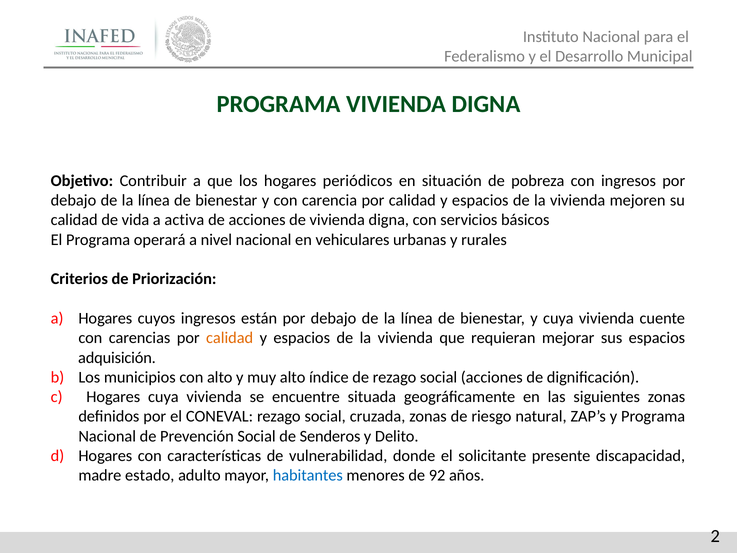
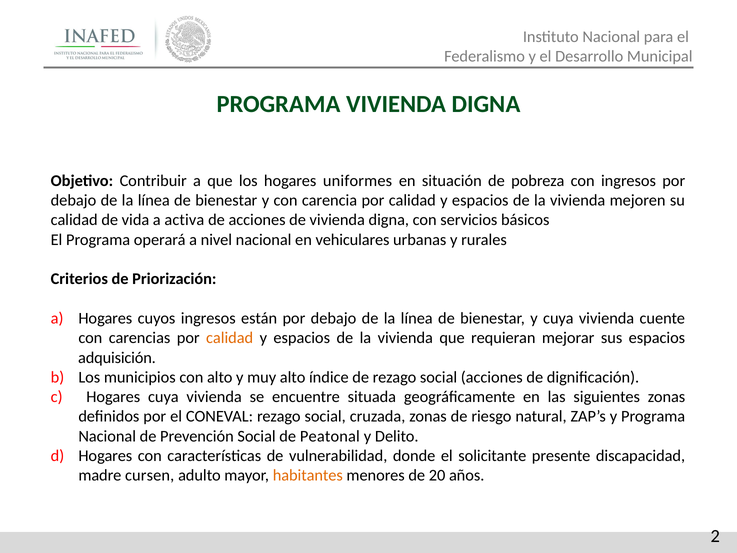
periódicos: periódicos -> uniformes
Senderos: Senderos -> Peatonal
estado: estado -> cursen
habitantes colour: blue -> orange
92: 92 -> 20
